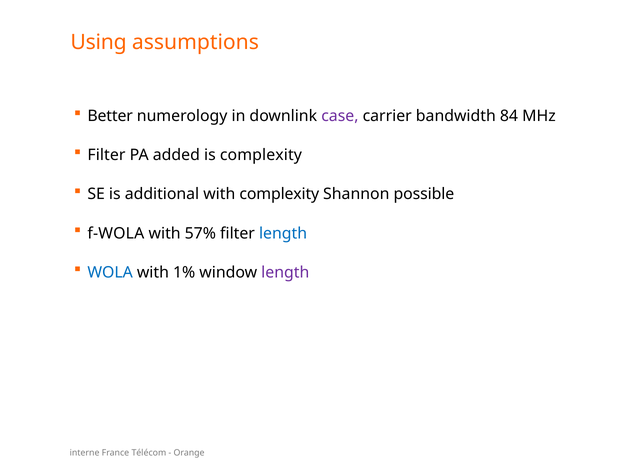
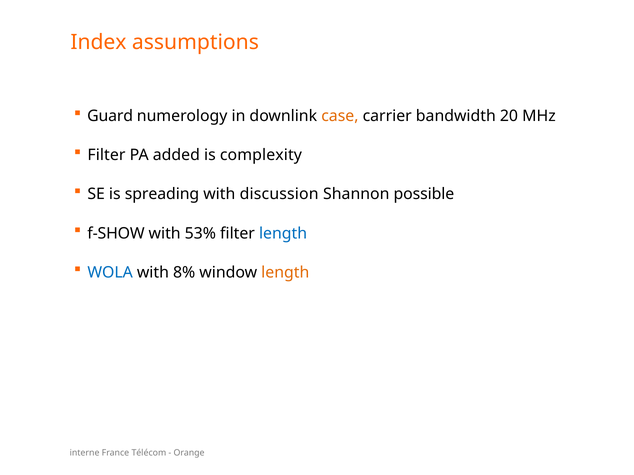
Using: Using -> Index
Better: Better -> Guard
case colour: purple -> orange
84: 84 -> 20
additional: additional -> spreading
with complexity: complexity -> discussion
f-WOLA: f-WOLA -> f-SHOW
57%: 57% -> 53%
1%: 1% -> 8%
length at (285, 273) colour: purple -> orange
